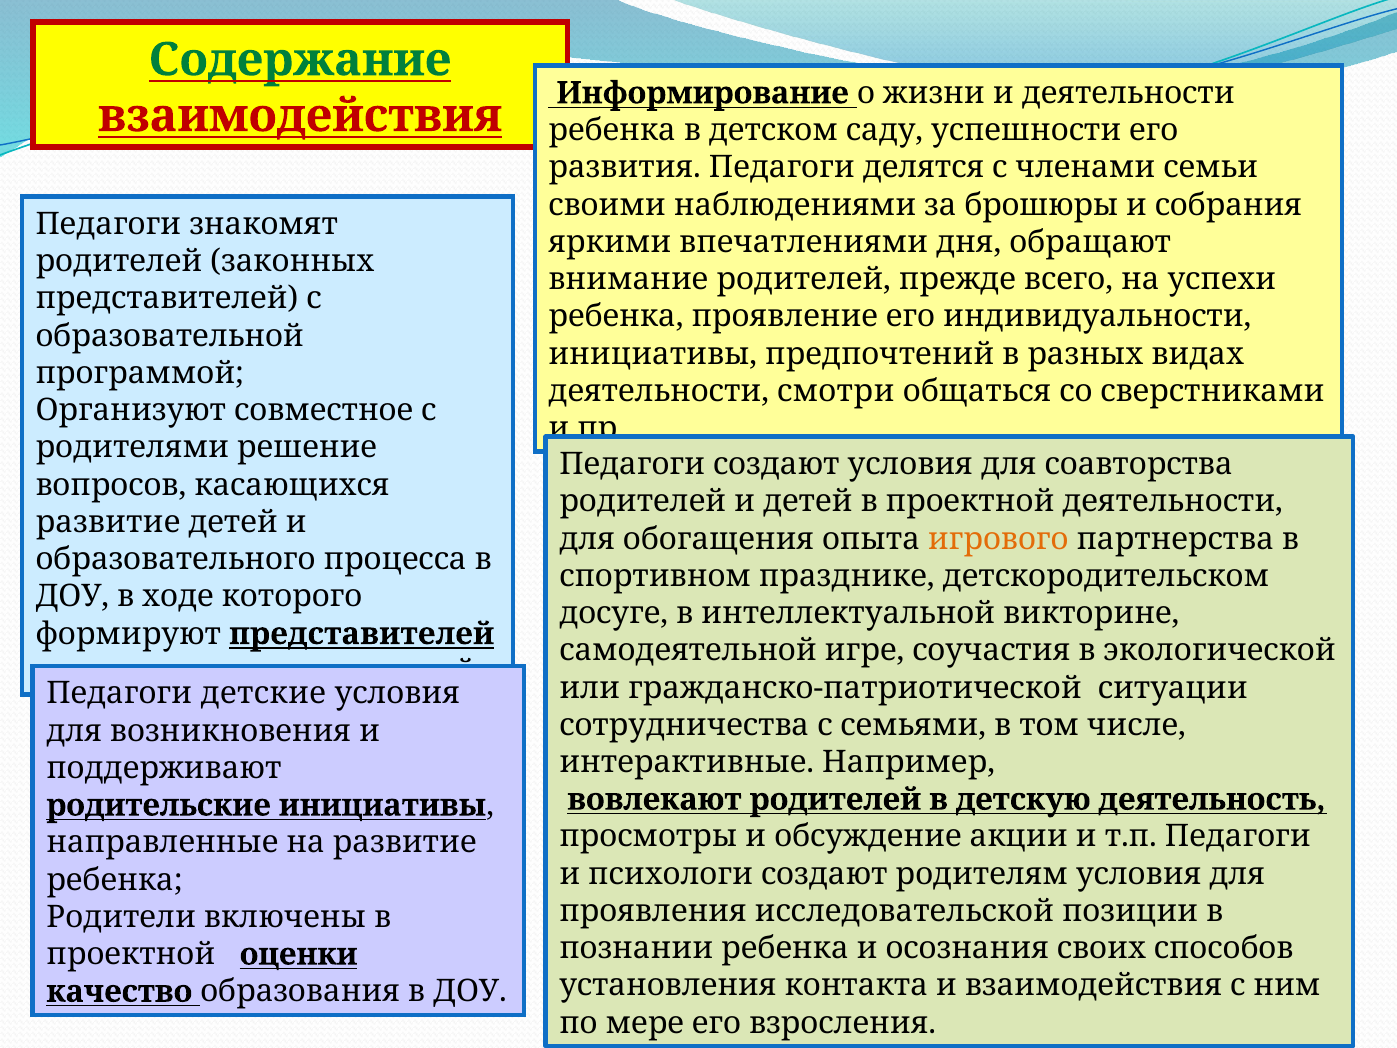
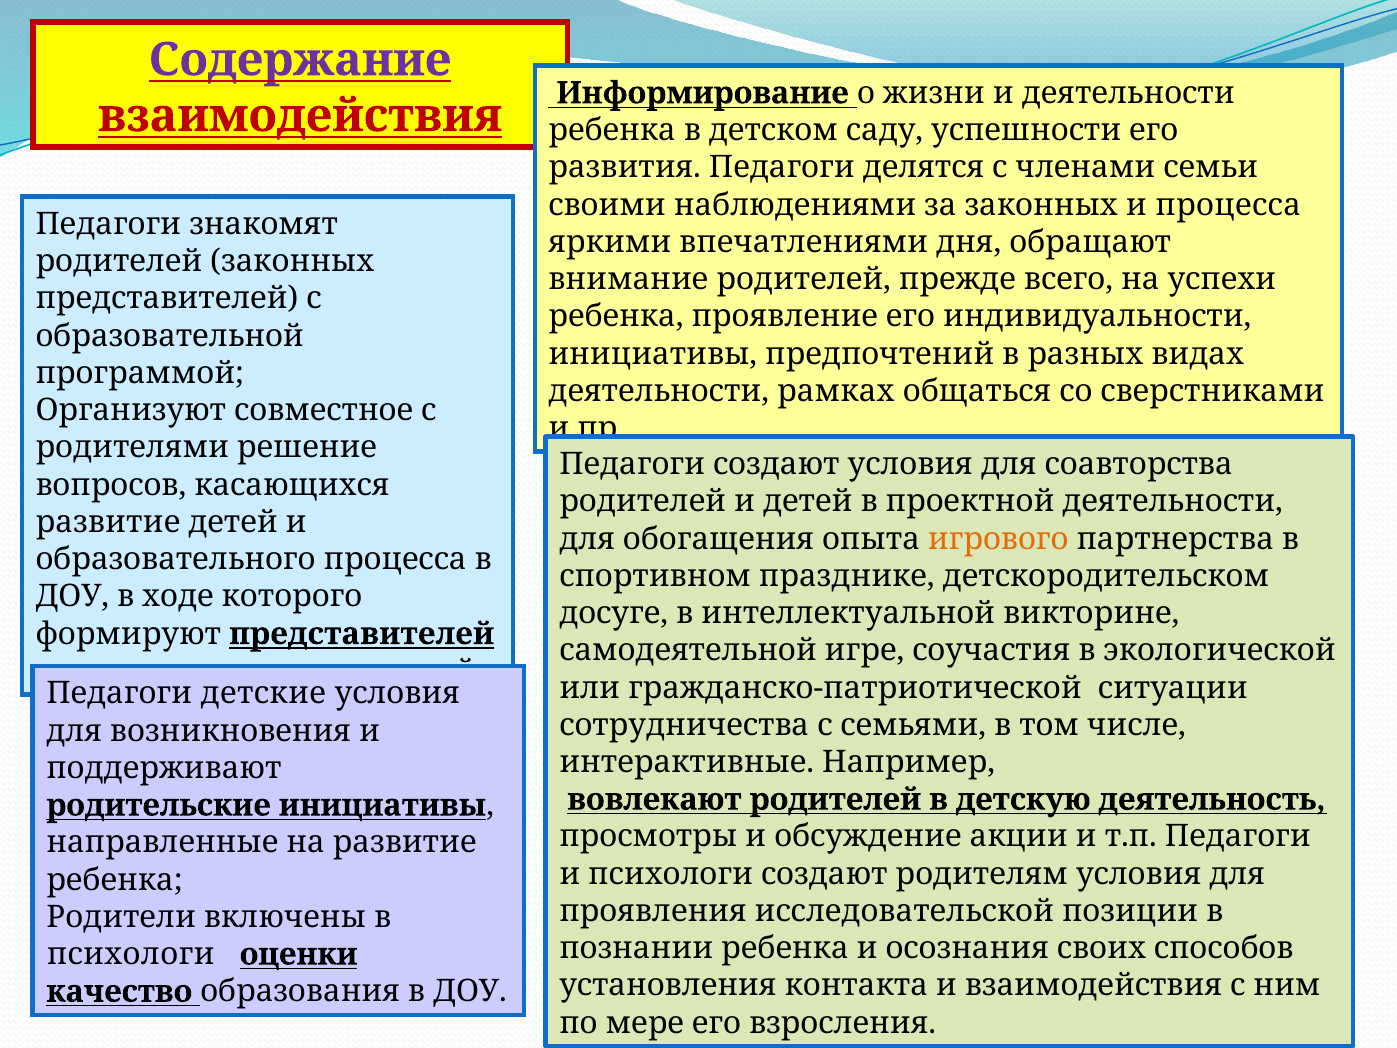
Содержание colour: green -> purple
за брошюры: брошюры -> законных
и собрания: собрания -> процесса
смотри: смотри -> рамках
проектной at (131, 954): проектной -> психологи
